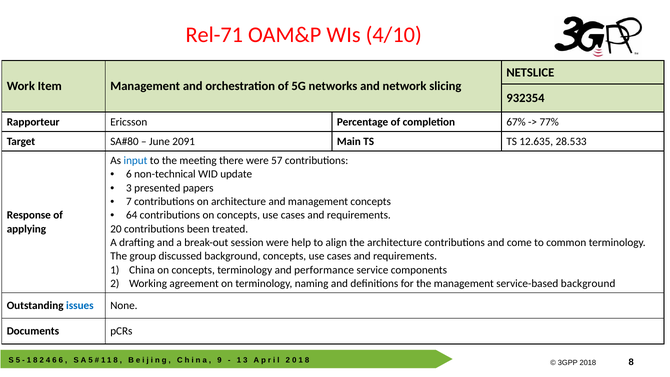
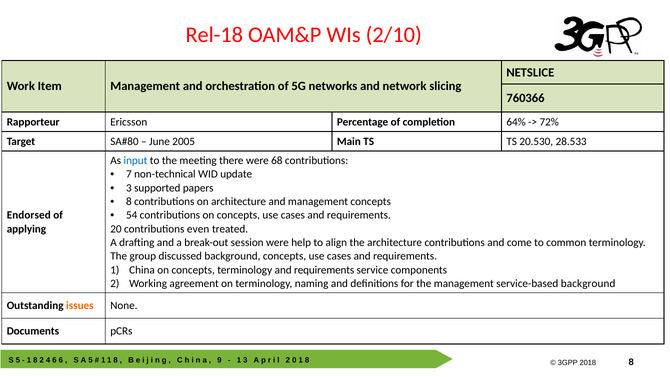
Rel-71: Rel-71 -> Rel-18
4/10: 4/10 -> 2/10
932354: 932354 -> 760366
67%: 67% -> 64%
77%: 77% -> 72%
2091: 2091 -> 2005
12.635: 12.635 -> 20.530
57: 57 -> 68
6 at (129, 174): 6 -> 7
presented: presented -> supported
7 at (129, 202): 7 -> 8
64: 64 -> 54
Response: Response -> Endorsed
been: been -> even
terminology and performance: performance -> requirements
issues colour: blue -> orange
